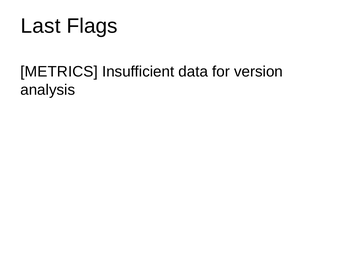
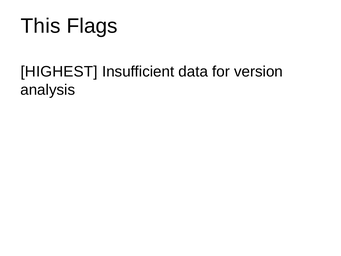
Last: Last -> This
METRICS: METRICS -> HIGHEST
